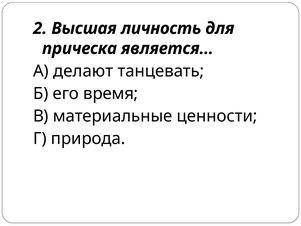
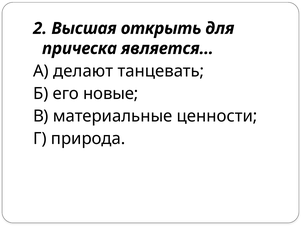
личность: личность -> открыть
время: время -> новые
